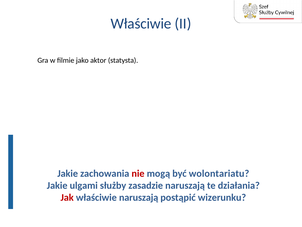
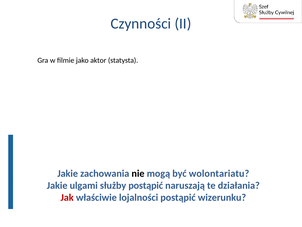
Właściwie at (141, 24): Właściwie -> Czynności
nie colour: red -> black
służby zasadzie: zasadzie -> postąpić
właściwie naruszają: naruszają -> lojalności
